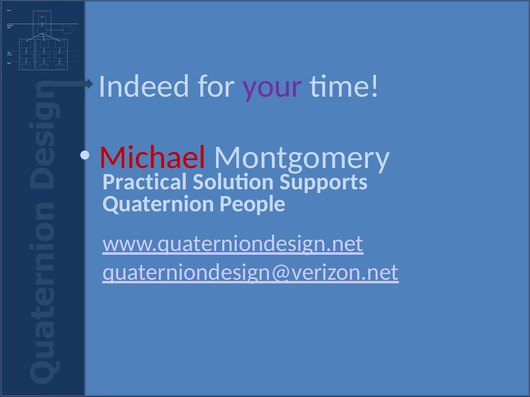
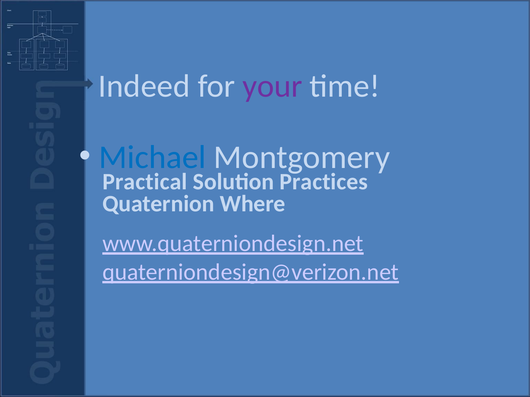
Michael colour: red -> blue
Supports: Supports -> Practices
People: People -> Where
